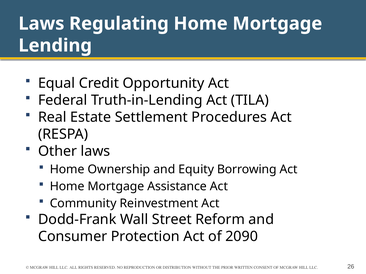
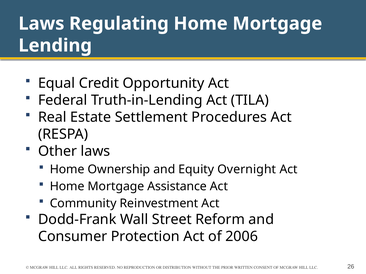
Borrowing: Borrowing -> Overnight
2090: 2090 -> 2006
